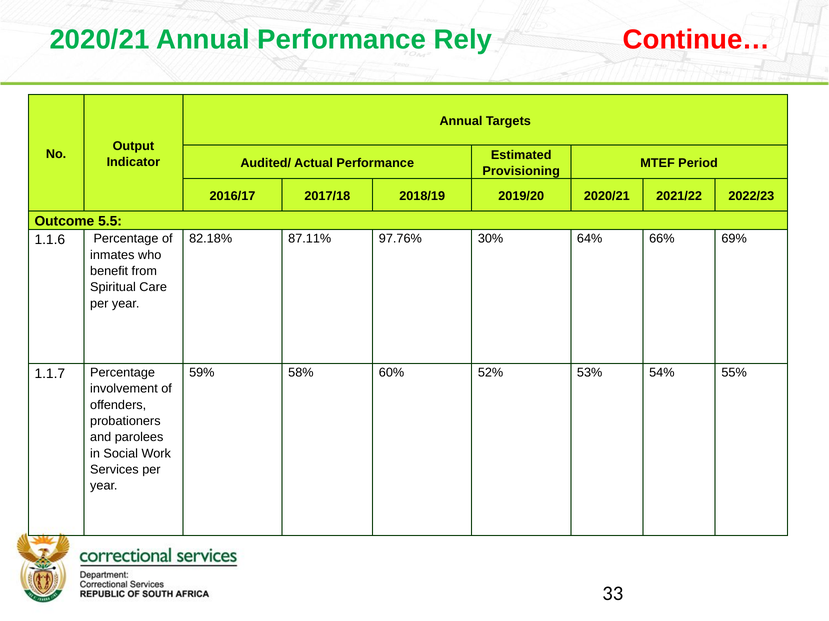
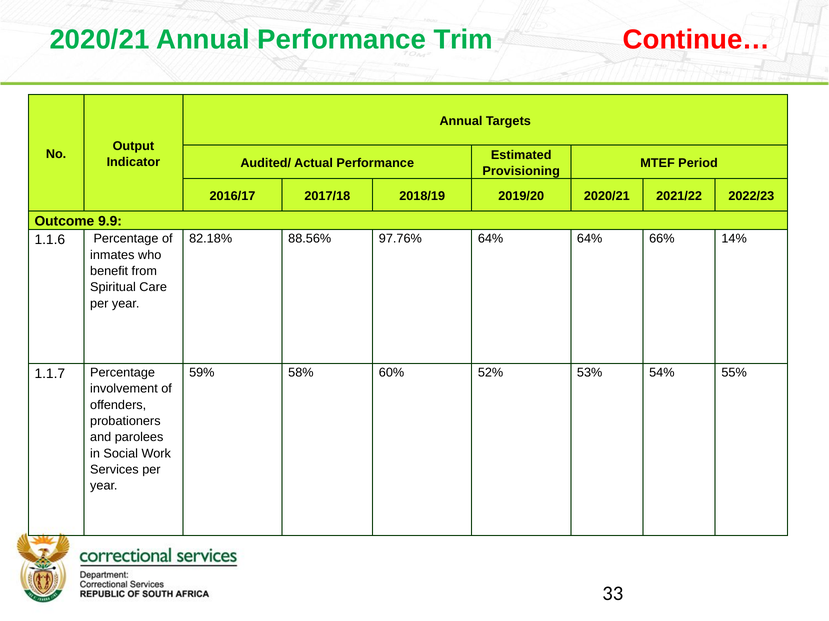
Rely: Rely -> Trim
5.5: 5.5 -> 9.9
87.11%: 87.11% -> 88.56%
97.76% 30%: 30% -> 64%
69%: 69% -> 14%
